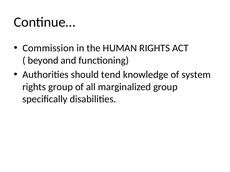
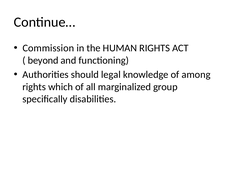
tend: tend -> legal
system: system -> among
rights group: group -> which
